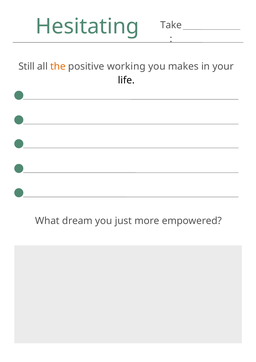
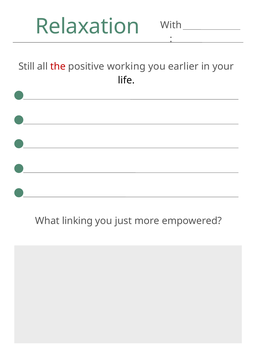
Hesitating: Hesitating -> Relaxation
Take: Take -> With
the colour: orange -> red
makes: makes -> earlier
dream: dream -> linking
